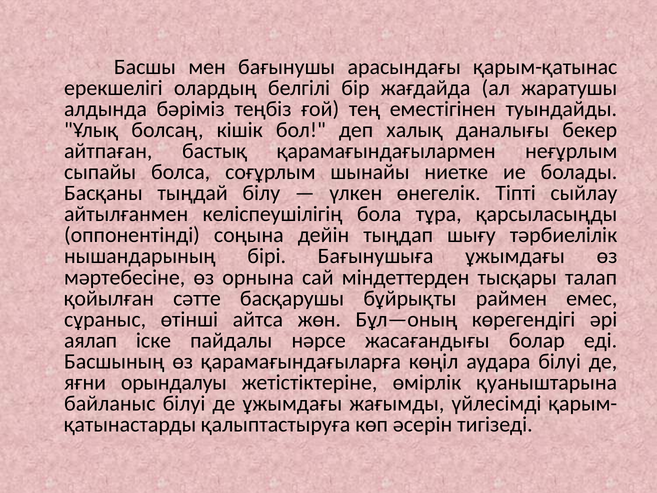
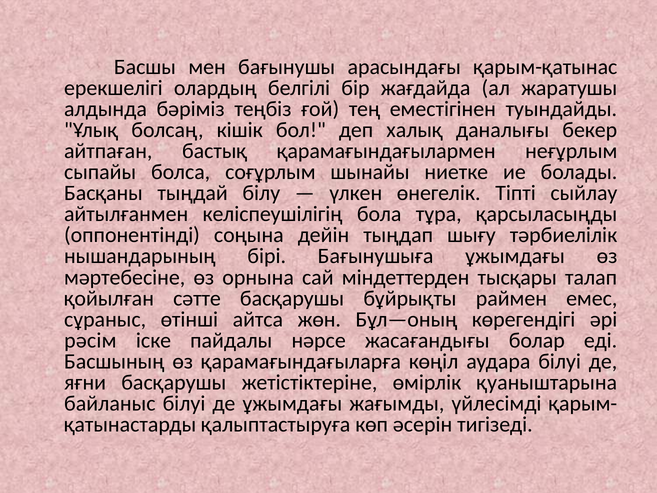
аялап: аялап -> рәсім
яғни орындалуы: орындалуы -> басқарушы
